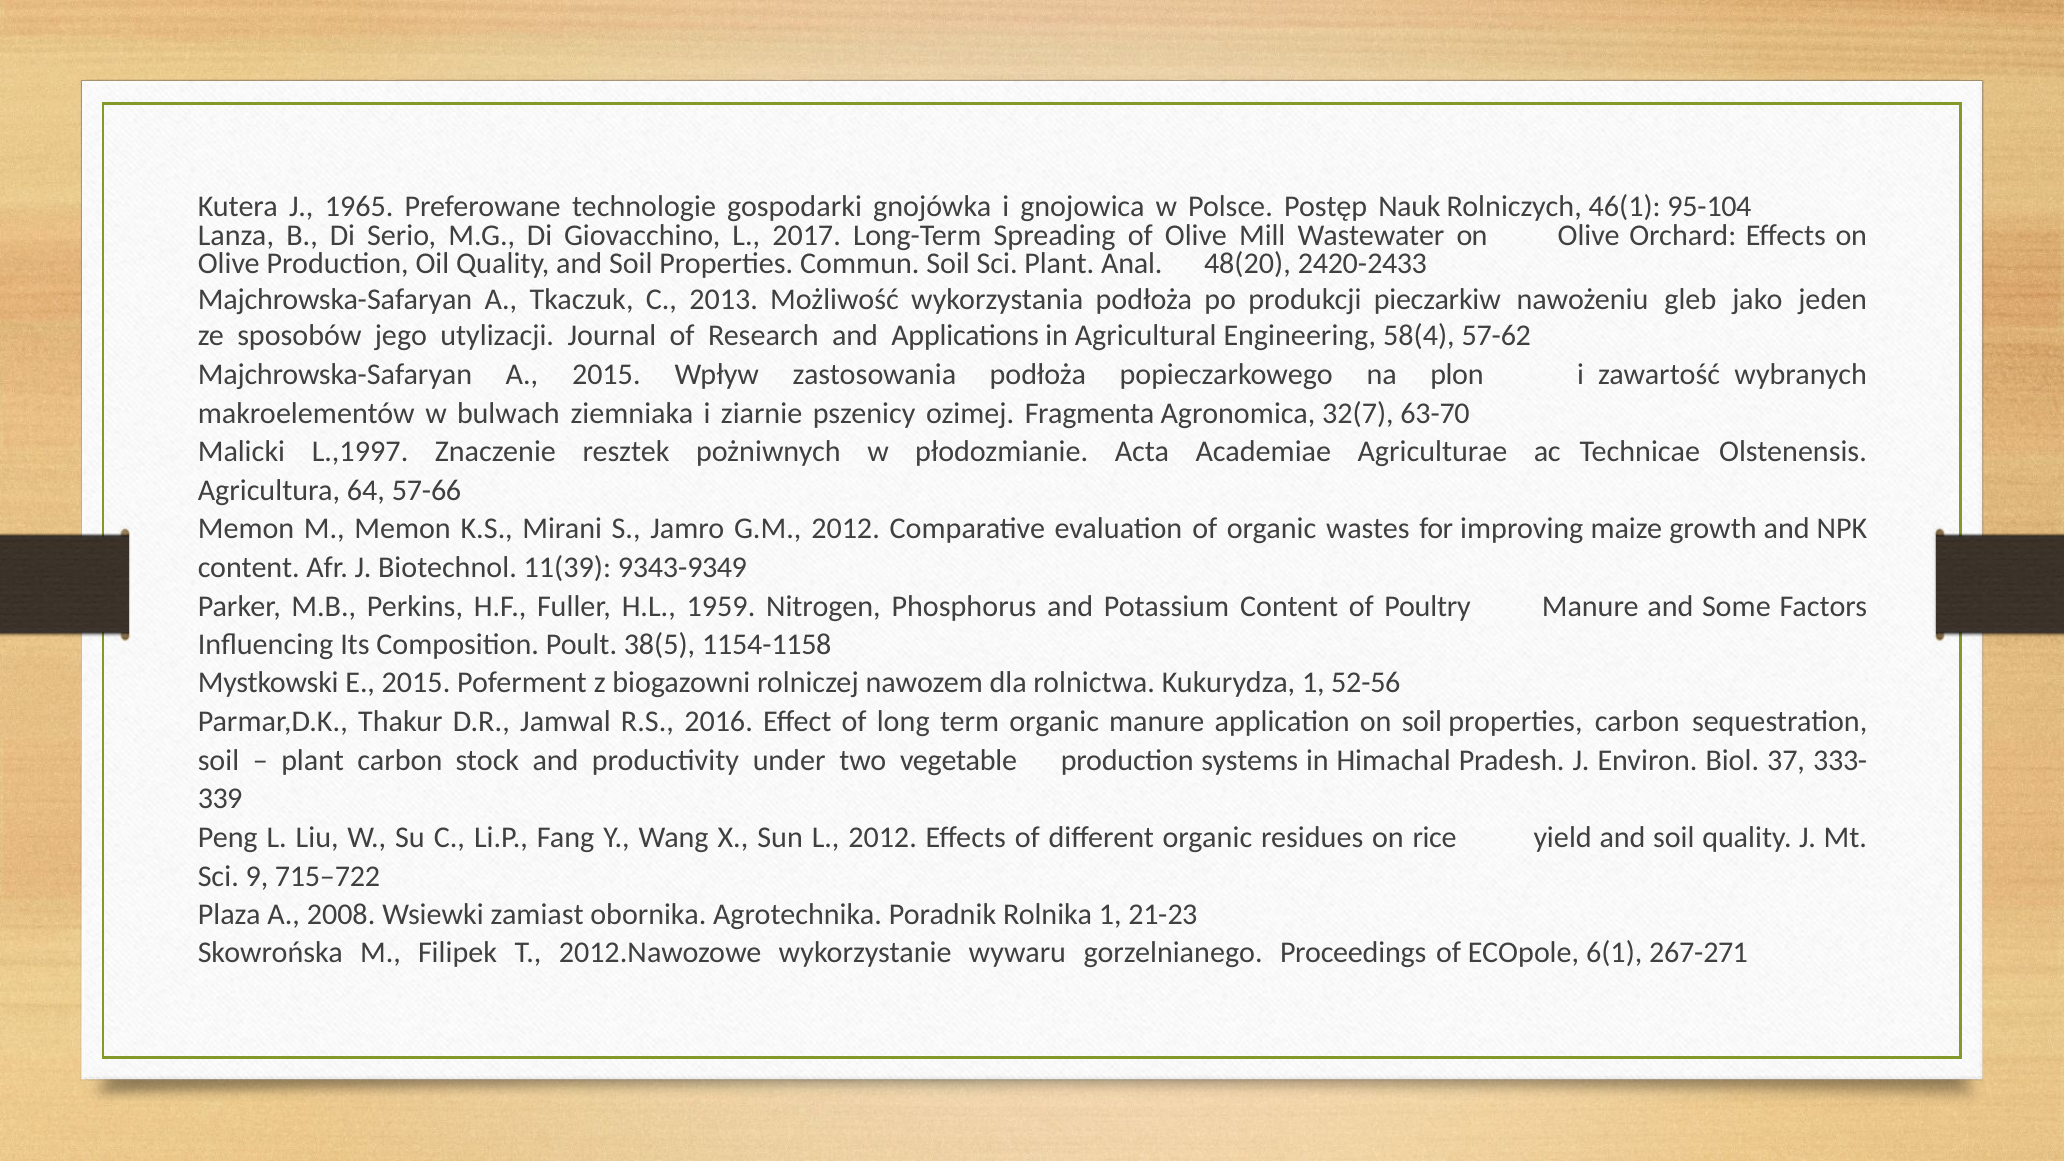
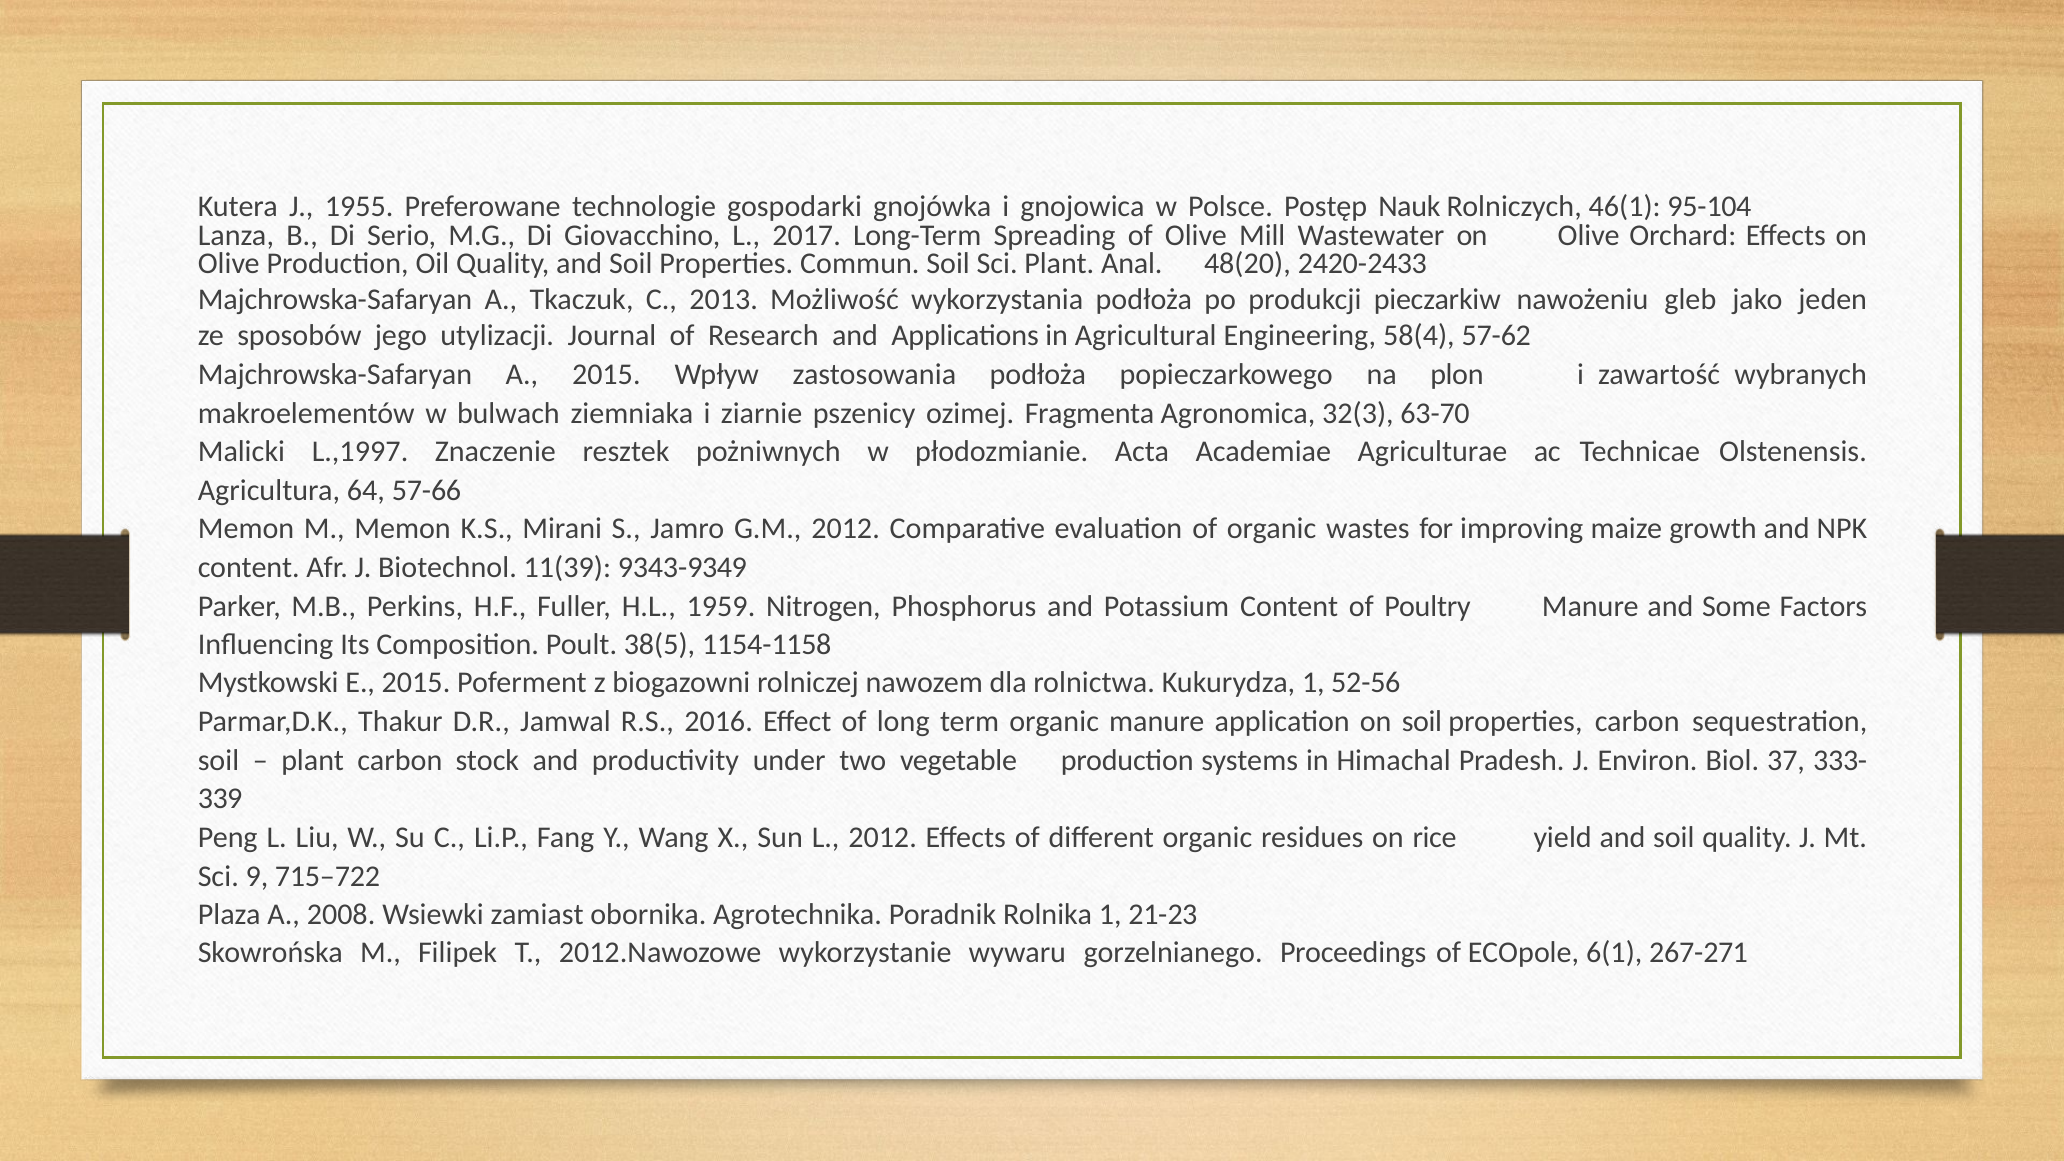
1965: 1965 -> 1955
32(7: 32(7 -> 32(3
